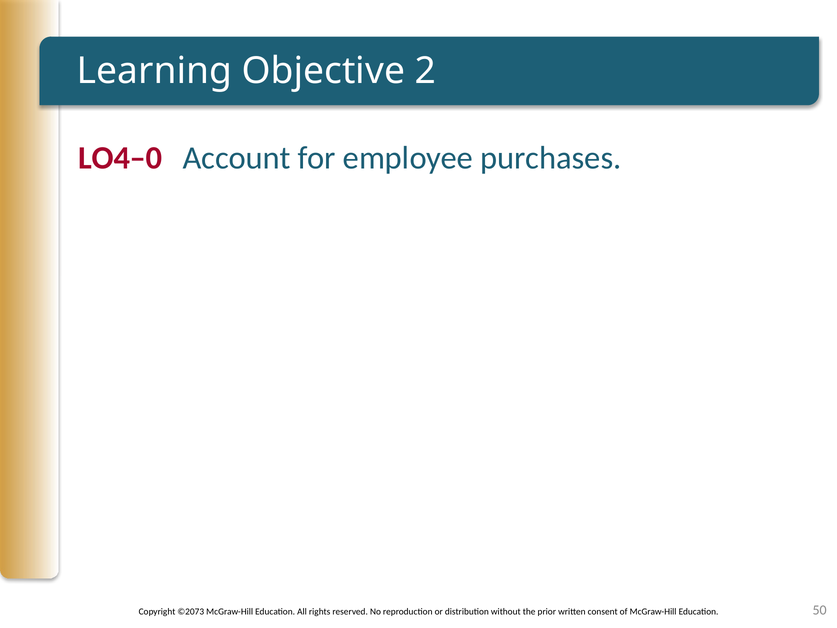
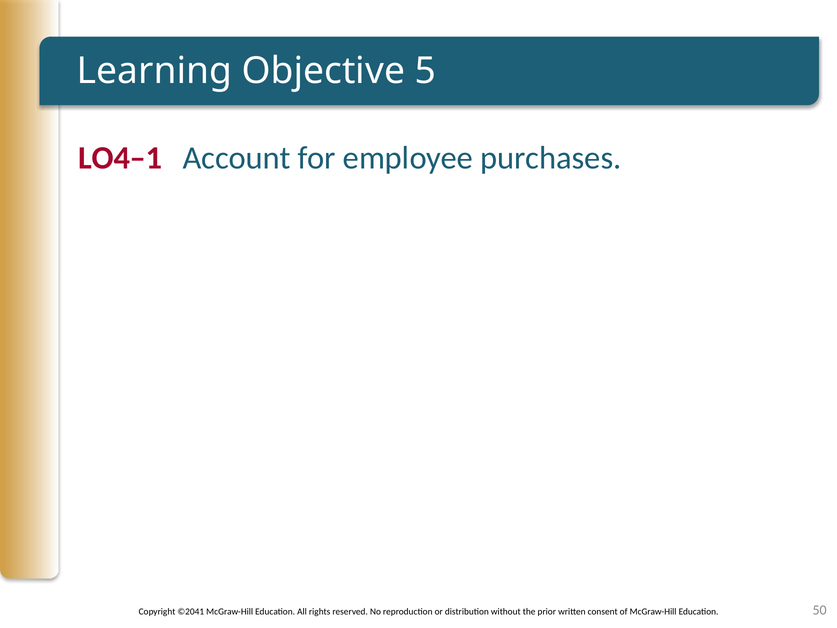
2: 2 -> 5
LO4–0: LO4–0 -> LO4–1
©2073: ©2073 -> ©2041
